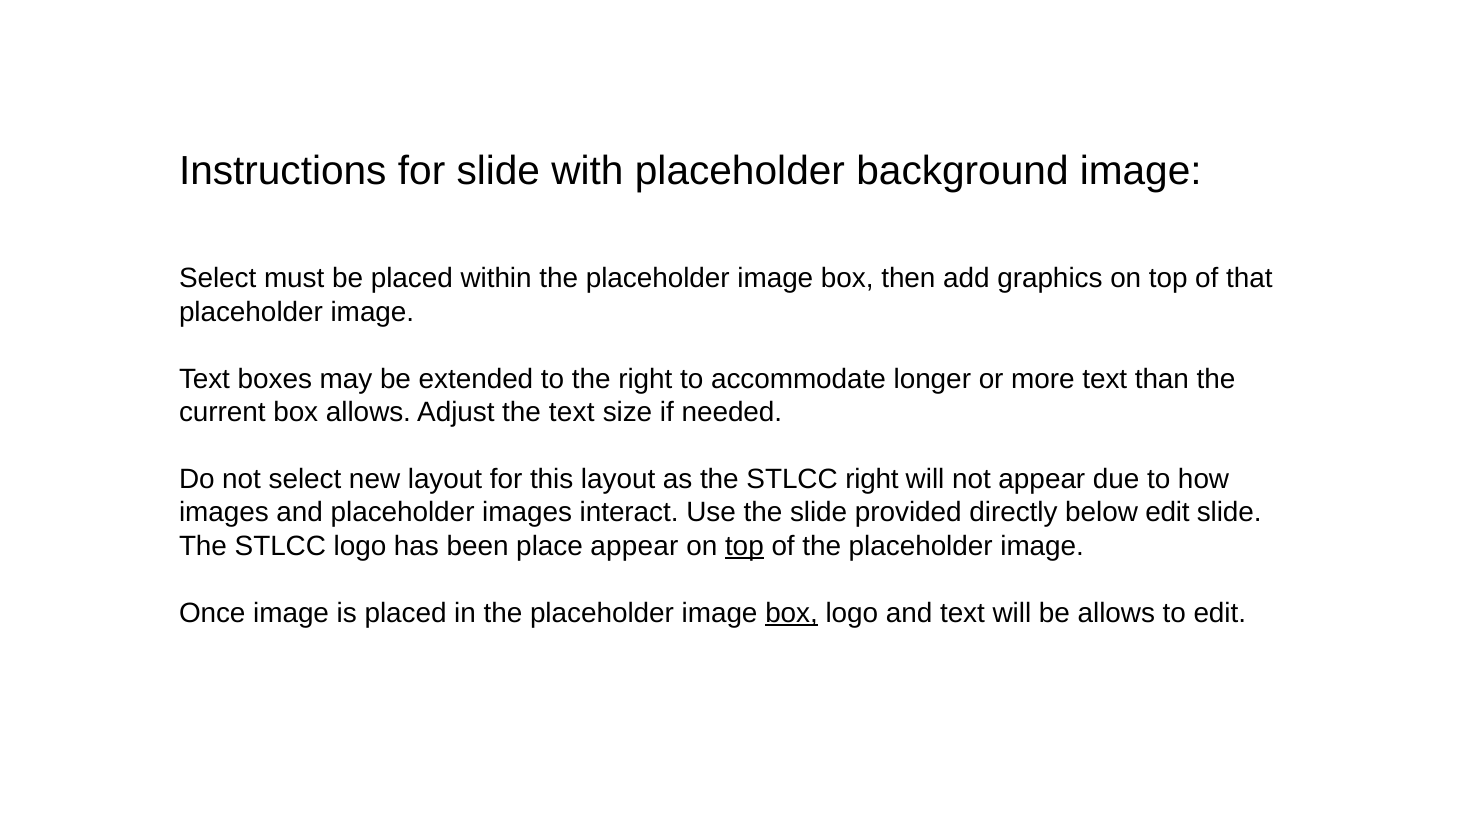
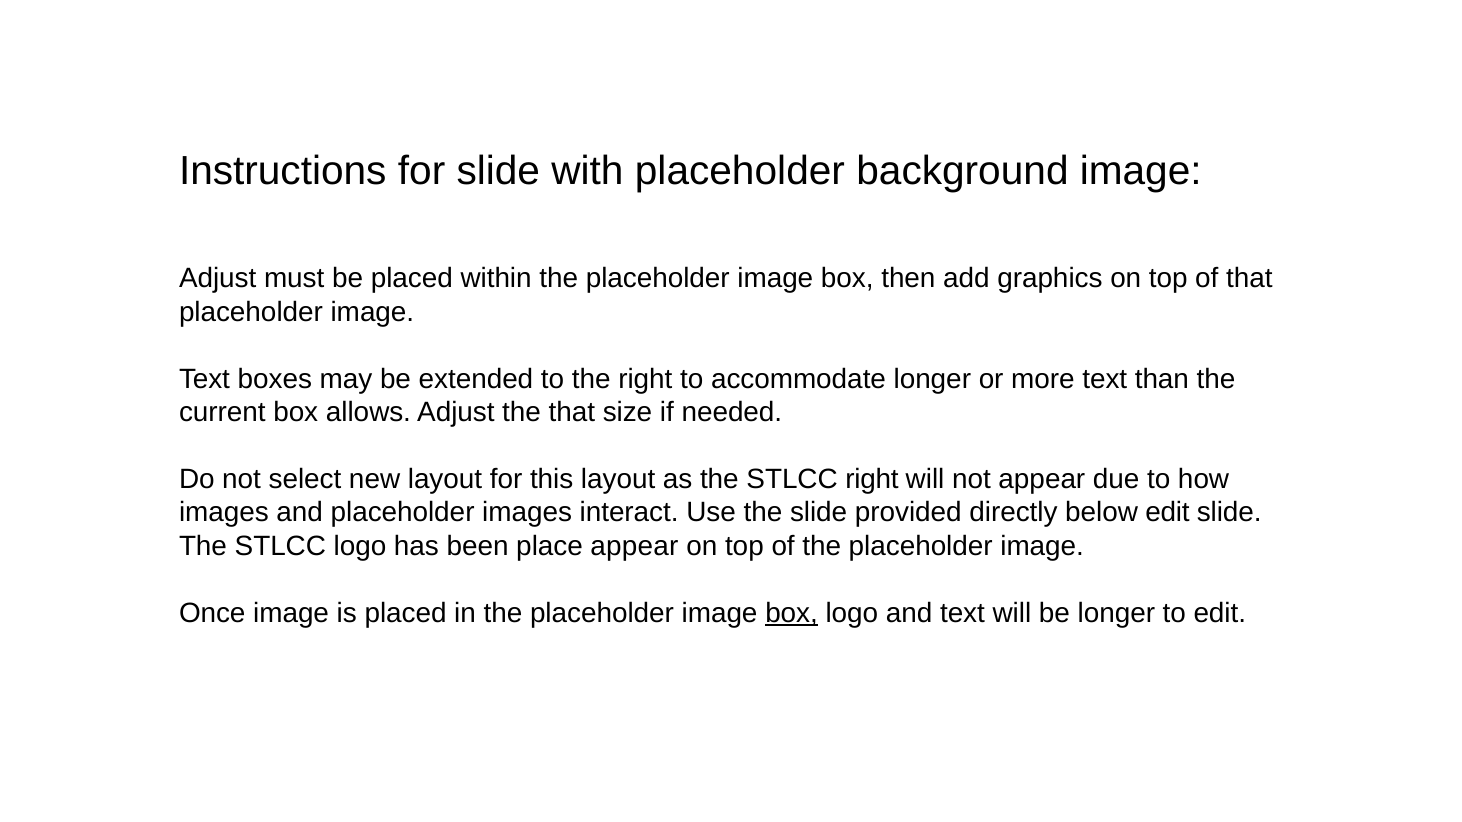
Select at (218, 279): Select -> Adjust
the text: text -> that
top at (744, 546) underline: present -> none
be allows: allows -> longer
